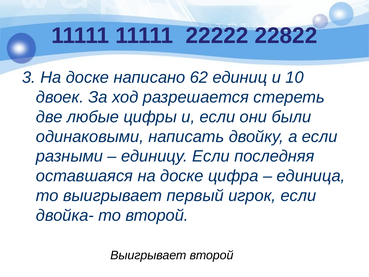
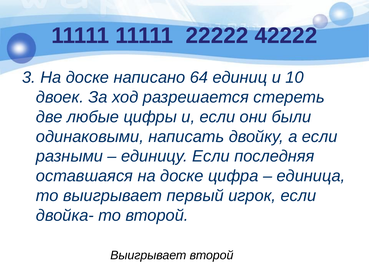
22822: 22822 -> 42222
62: 62 -> 64
